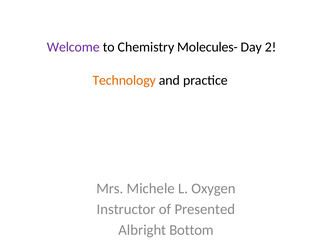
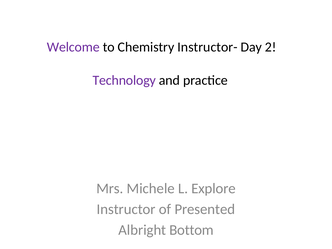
Molecules-: Molecules- -> Instructor-
Technology colour: orange -> purple
Oxygen: Oxygen -> Explore
